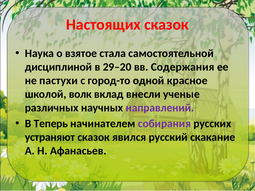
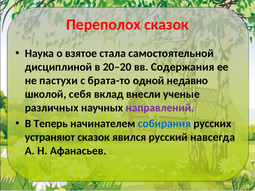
Настоящих: Настоящих -> Переполох
29–20: 29–20 -> 20–20
город-то: город-то -> брата-то
красное: красное -> недавно
волк: волк -> себя
собирания colour: purple -> blue
скакание: скакание -> навсегда
